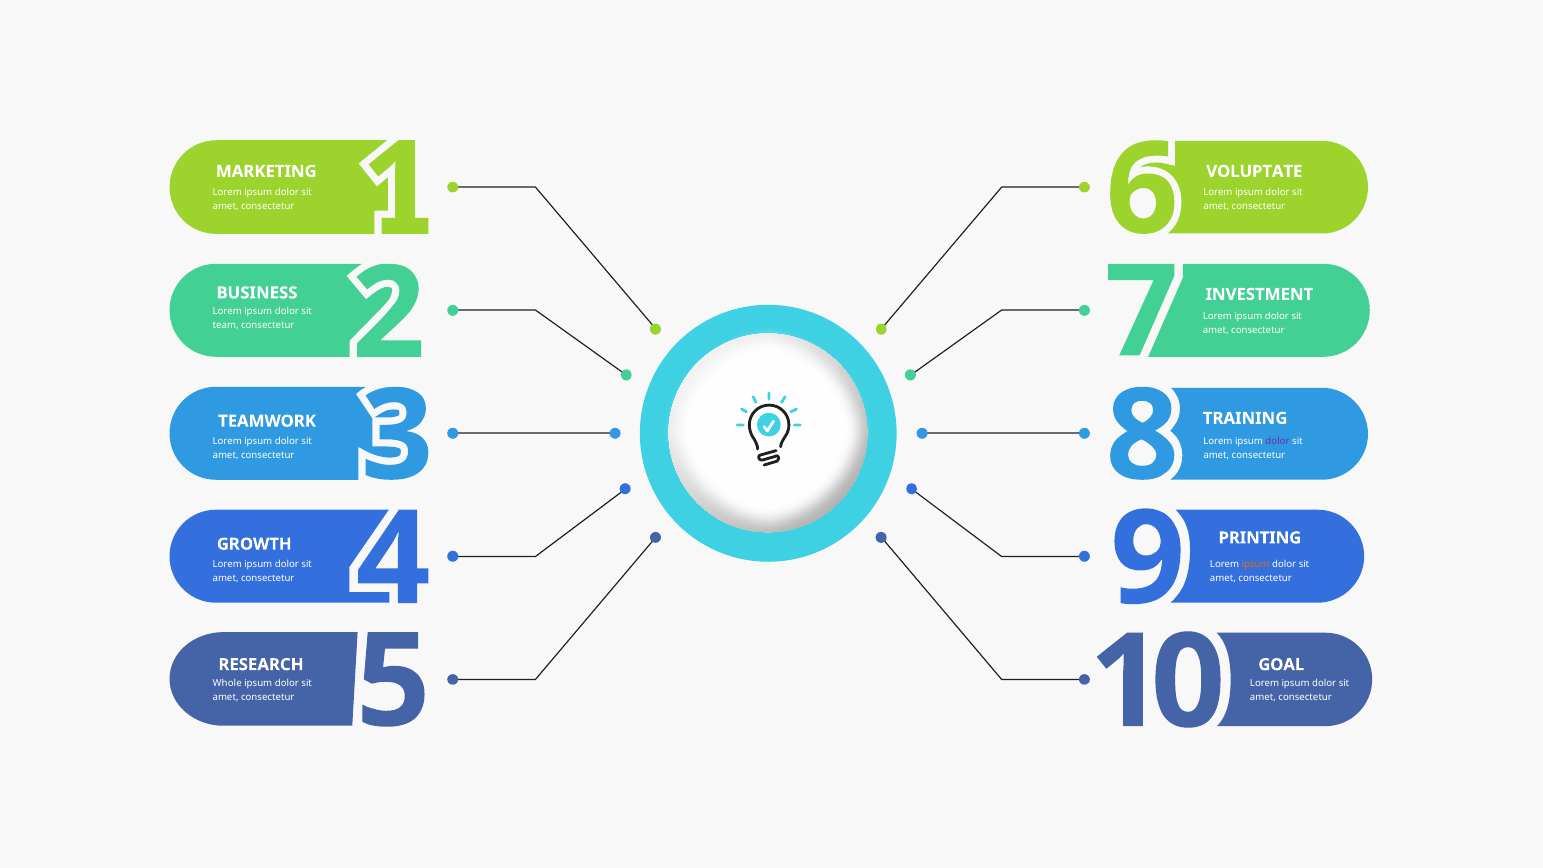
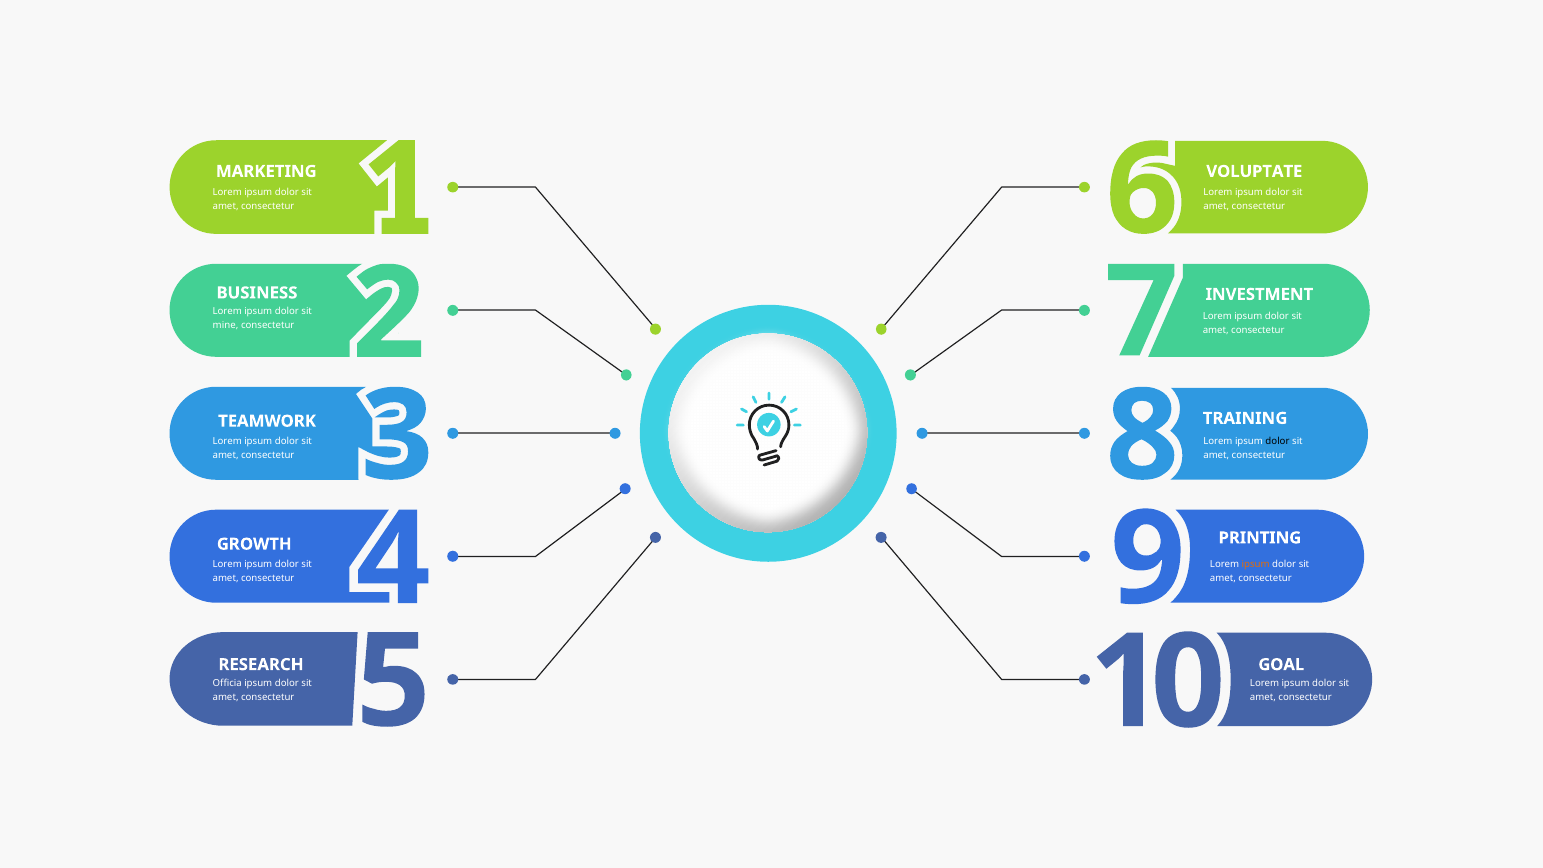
team: team -> mine
dolor at (1278, 441) colour: purple -> black
Whole: Whole -> Officia
